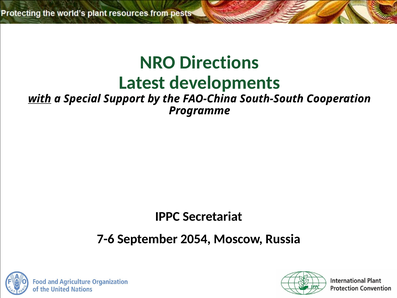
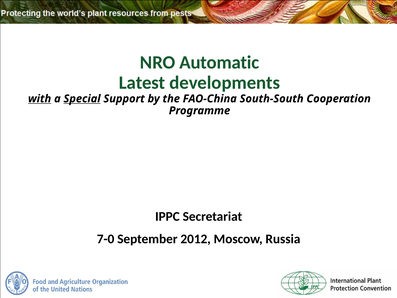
Directions: Directions -> Automatic
Special underline: none -> present
7-6: 7-6 -> 7-0
2054: 2054 -> 2012
